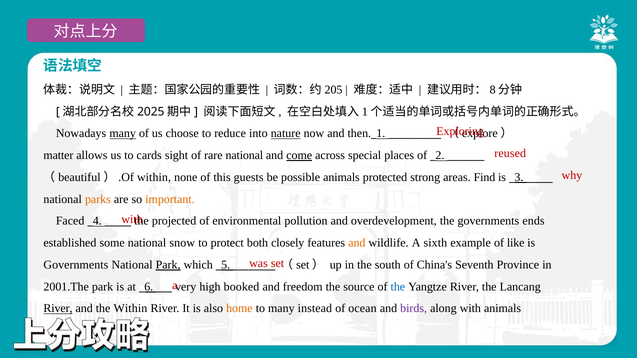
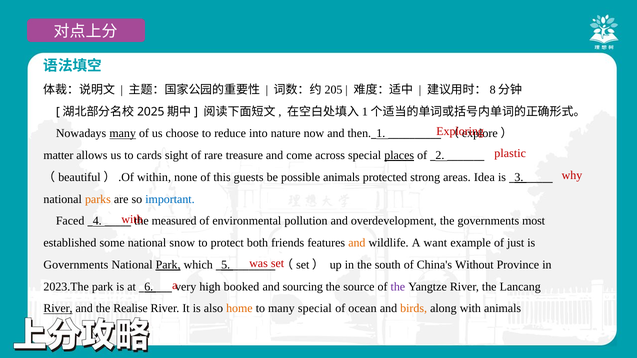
nature underline: present -> none
reused: reused -> plastic
rare national: national -> treasure
come underline: present -> none
places underline: none -> present
Find: Find -> Idea
important colour: orange -> blue
projected: projected -> measured
ends: ends -> most
closely: closely -> friends
sixth: sixth -> want
like: like -> just
Seventh: Seventh -> Without
2001.The: 2001.The -> 2023.The
freedom: freedom -> sourcing
the at (398, 287) colour: blue -> purple
the Within: Within -> Realise
many instead: instead -> special
birds colour: purple -> orange
